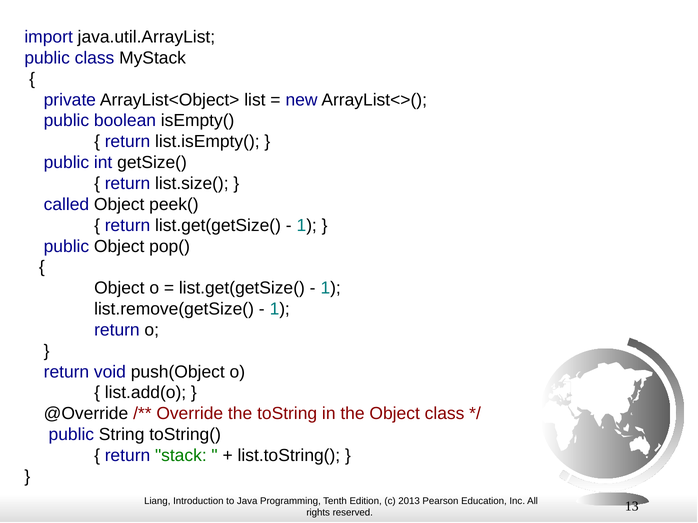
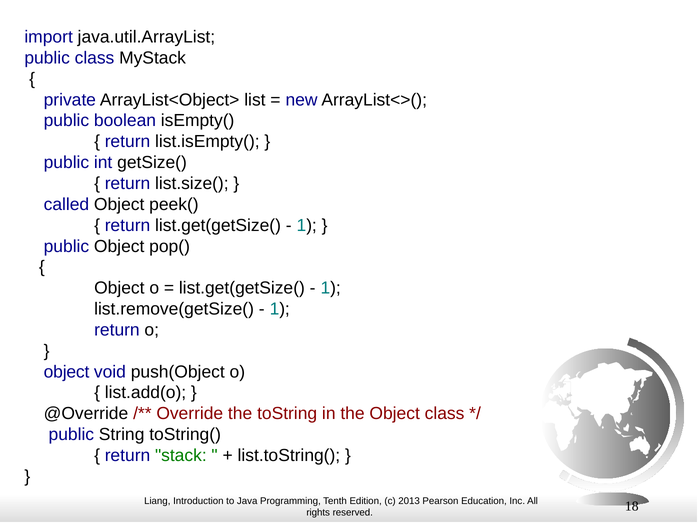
return at (66, 372): return -> object
13: 13 -> 18
